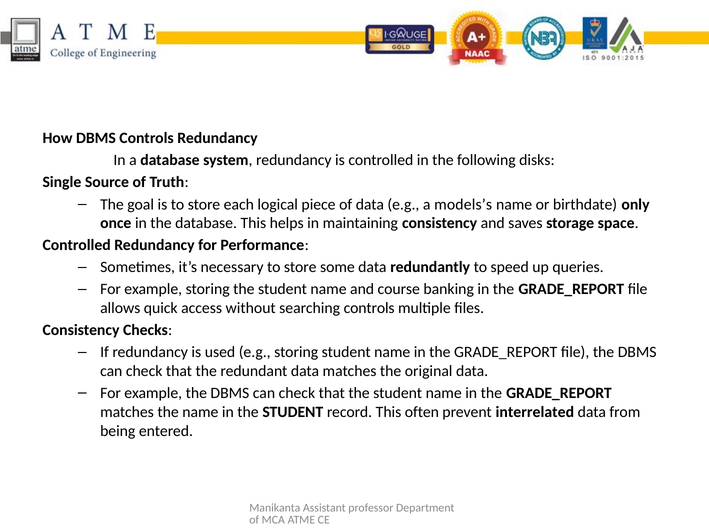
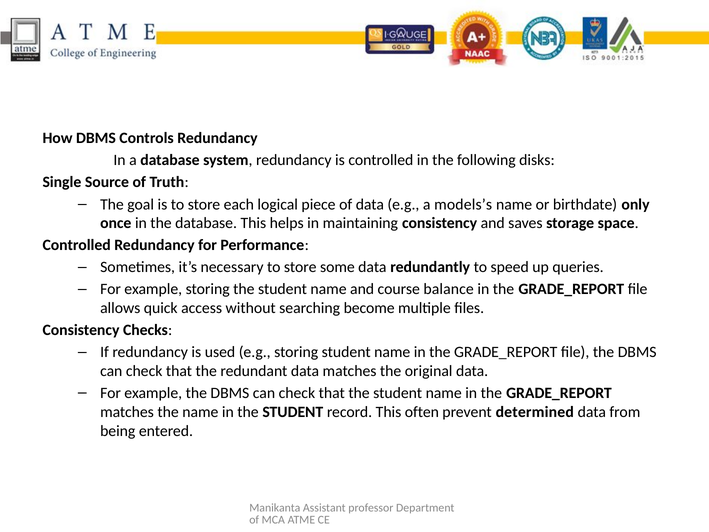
banking: banking -> balance
searching controls: controls -> become
interrelated: interrelated -> determined
